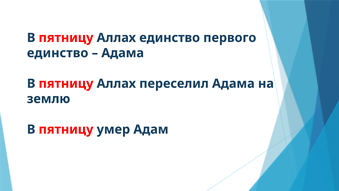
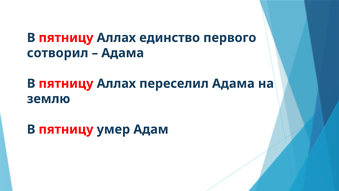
единство at (58, 53): единство -> сотворил
